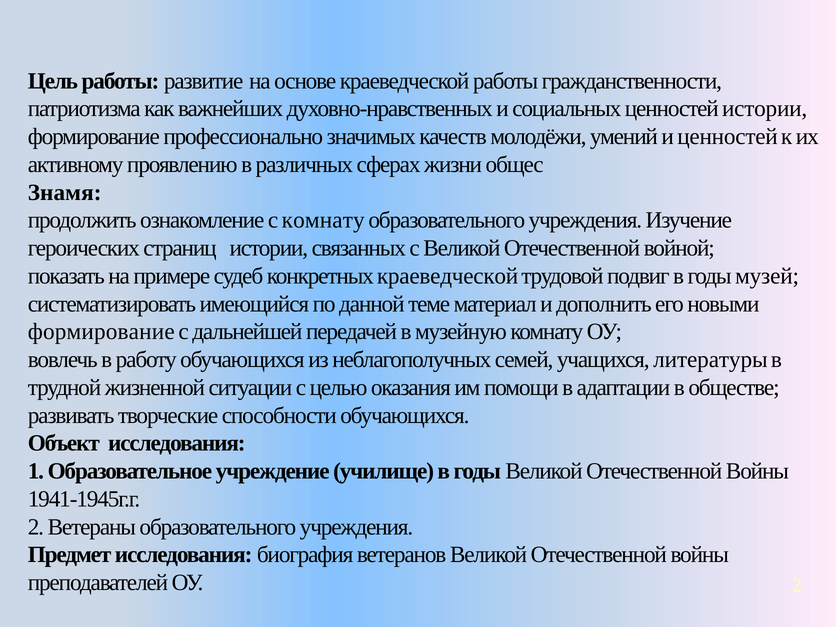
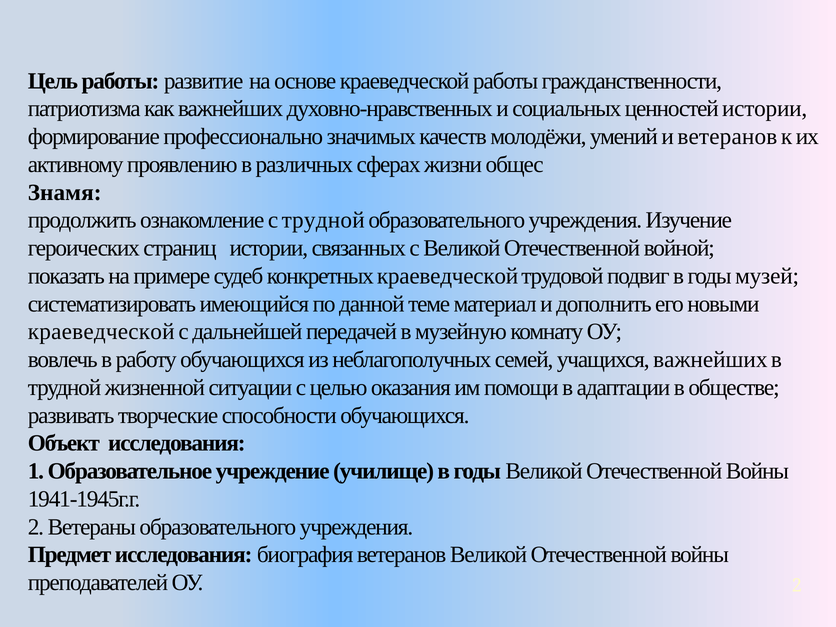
и ценностей: ценностей -> ветеранов
с комнату: комнату -> трудной
формирование at (101, 332): формирование -> краеведческой
учащихся литературы: литературы -> важнейших
